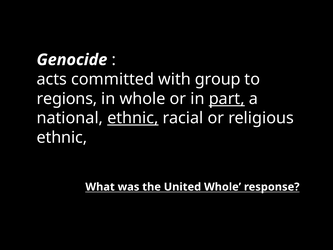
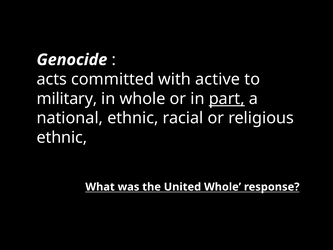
group: group -> active
regions: regions -> military
ethnic at (133, 118) underline: present -> none
